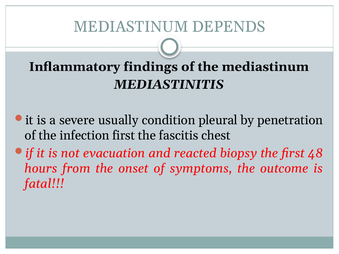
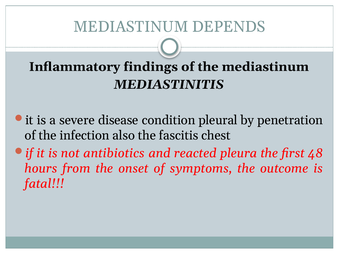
usually: usually -> disease
infection first: first -> also
evacuation: evacuation -> antibiotics
biopsy: biopsy -> pleura
